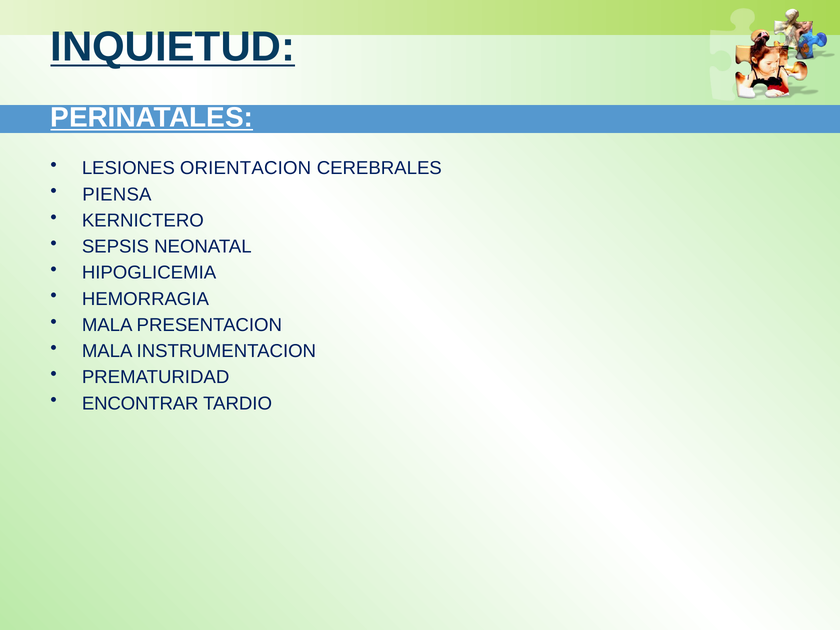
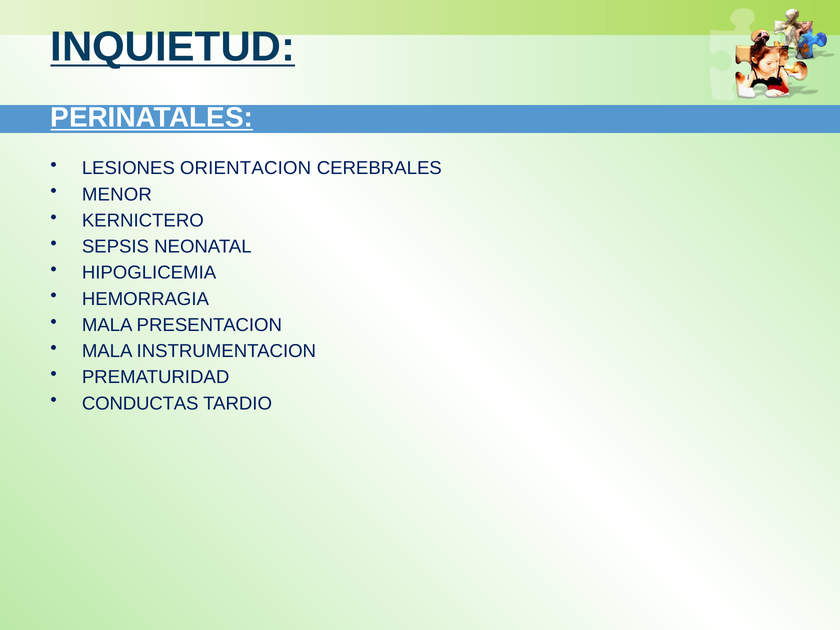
PIENSA: PIENSA -> MENOR
ENCONTRAR: ENCONTRAR -> CONDUCTAS
